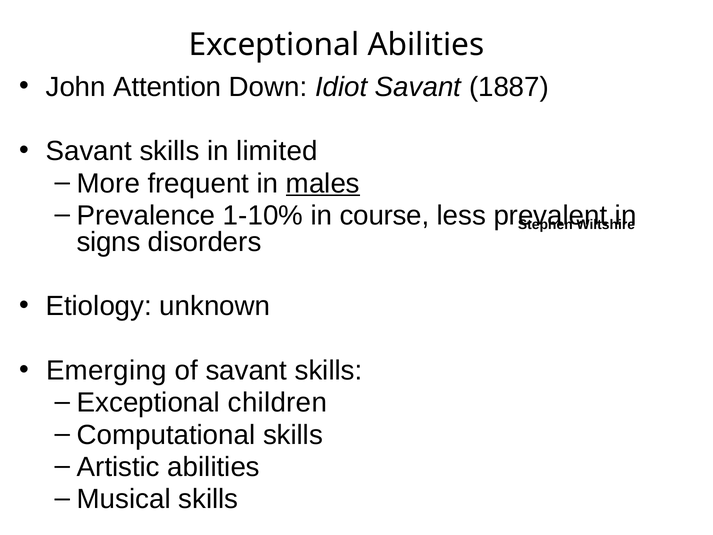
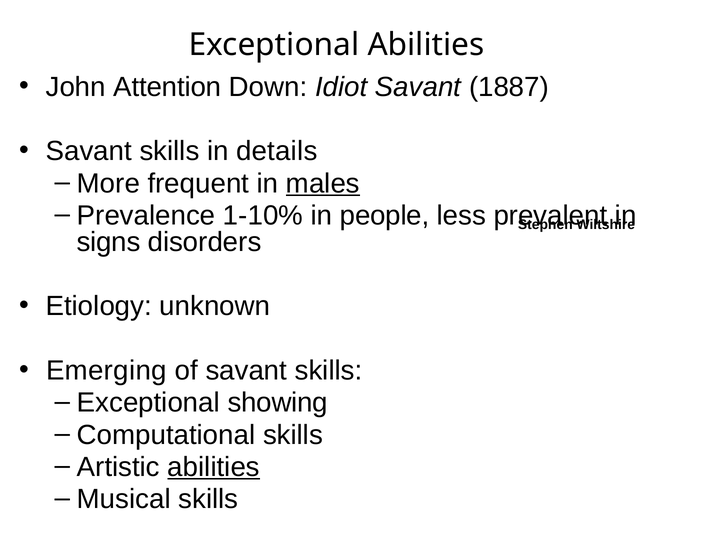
limited: limited -> details
course: course -> people
children: children -> showing
abilities at (214, 467) underline: none -> present
